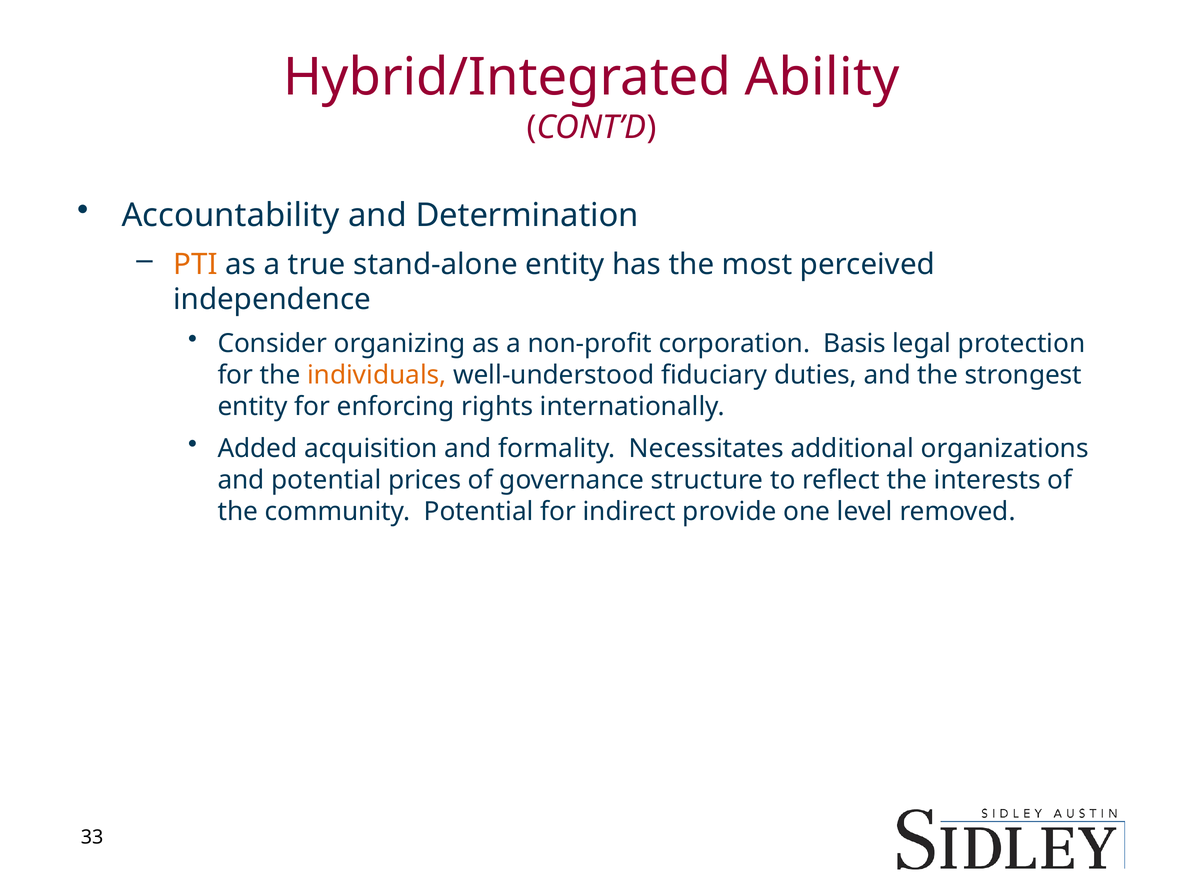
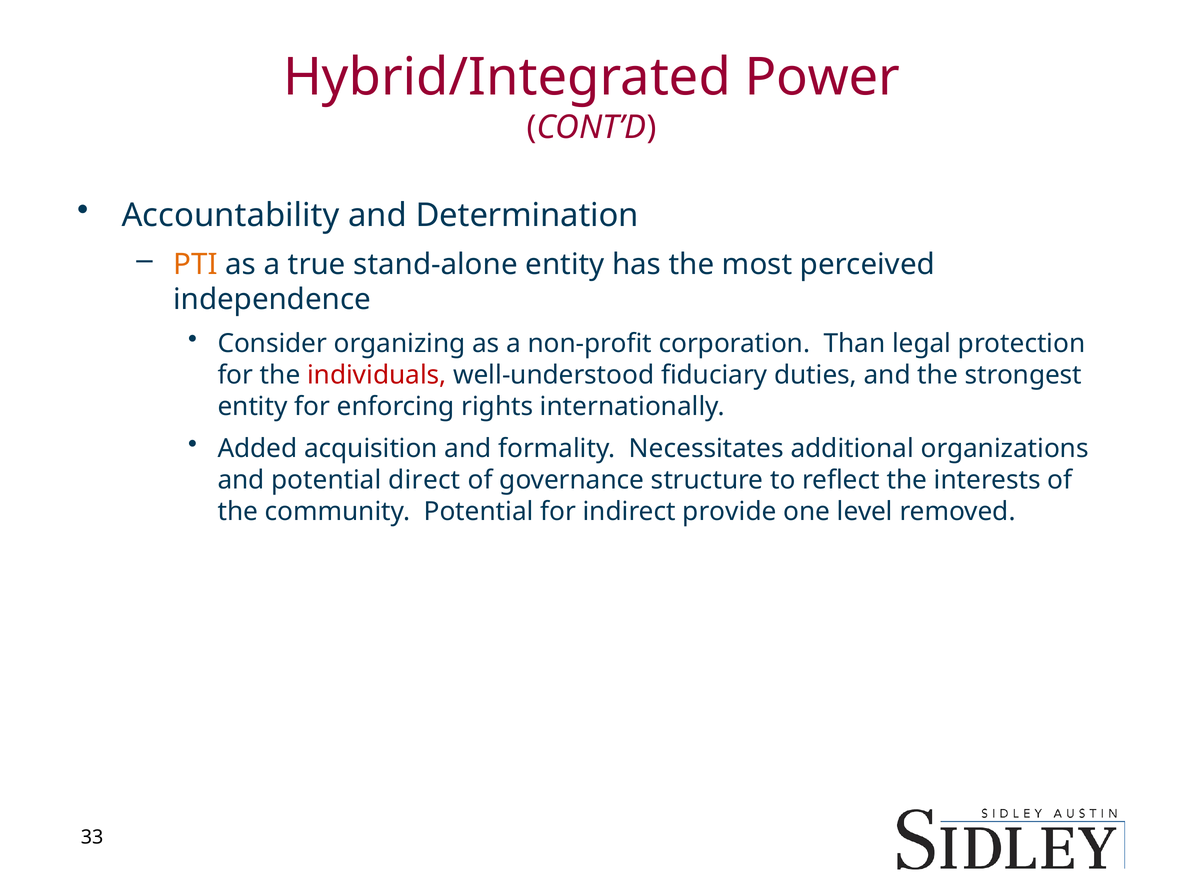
Ability: Ability -> Power
Basis: Basis -> Than
individuals colour: orange -> red
prices: prices -> direct
